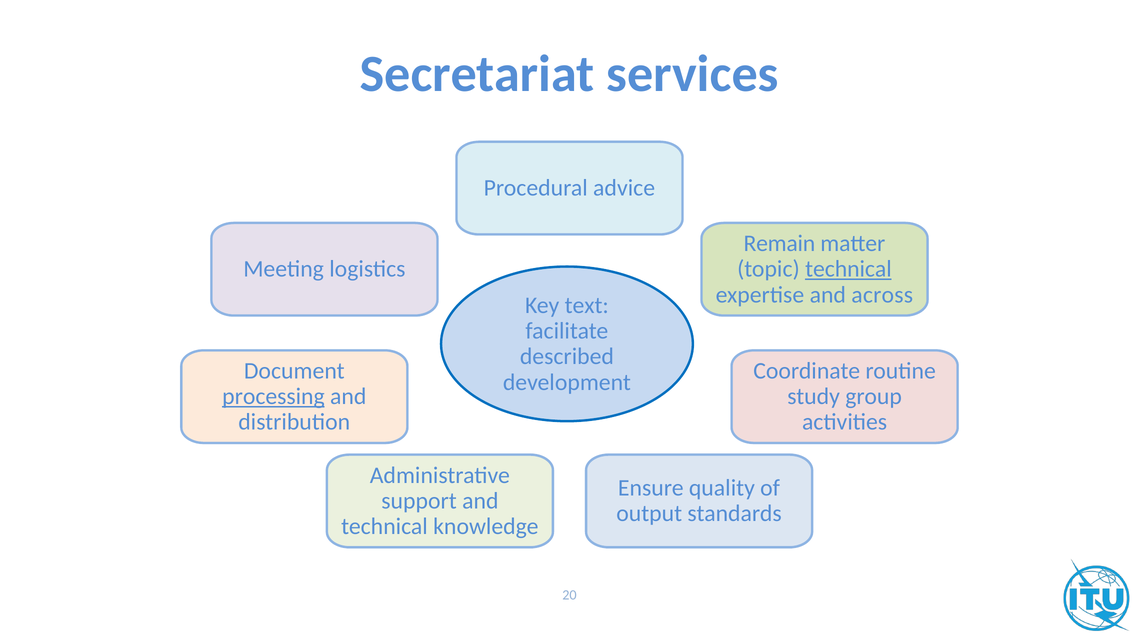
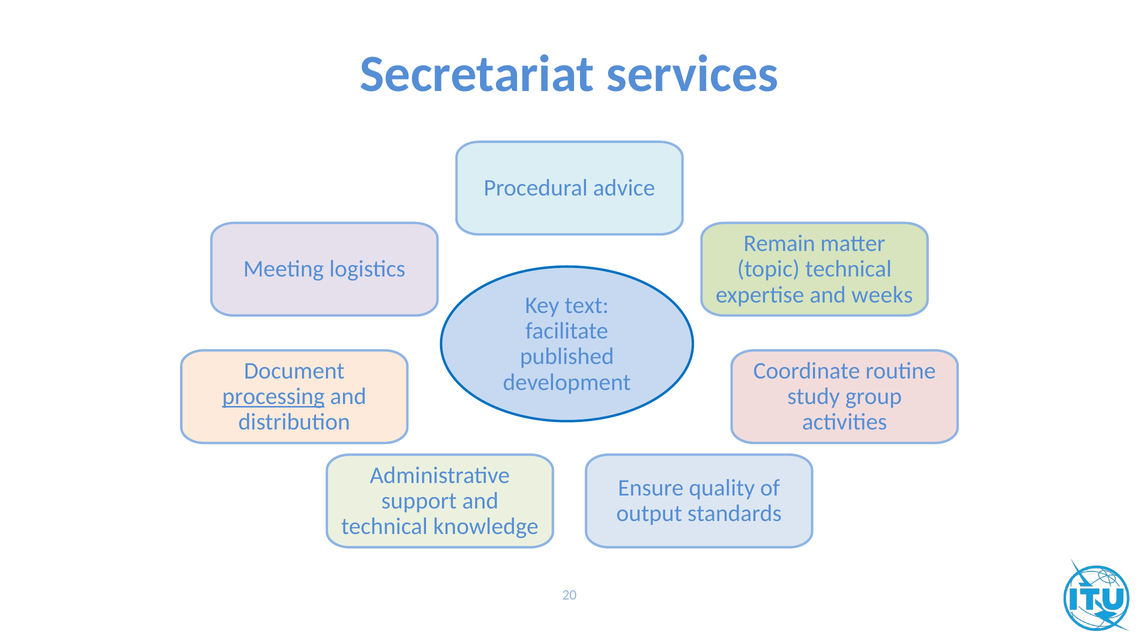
technical at (848, 269) underline: present -> none
across: across -> weeks
described: described -> published
